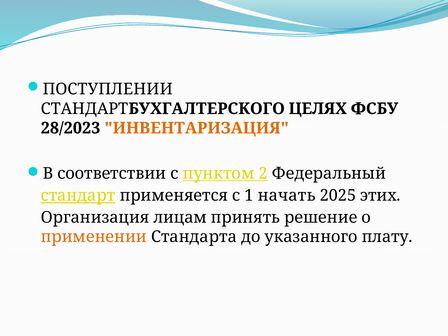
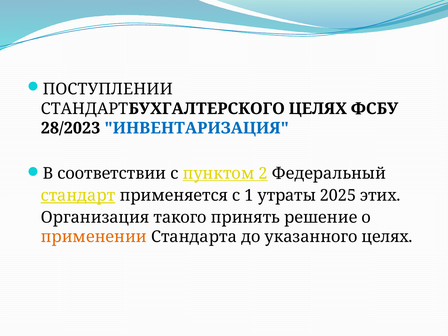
ИНВЕНТАРИЗАЦИЯ colour: orange -> blue
начать: начать -> утраты
лицам: лицам -> такого
указанного плату: плату -> целях
